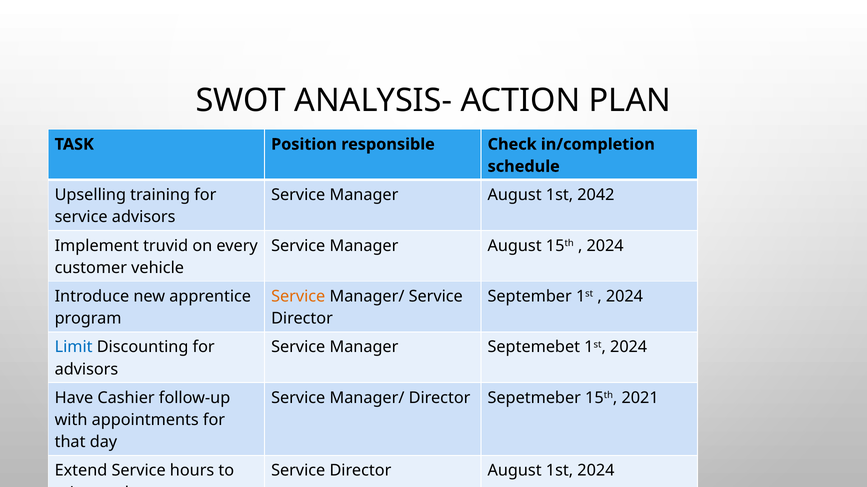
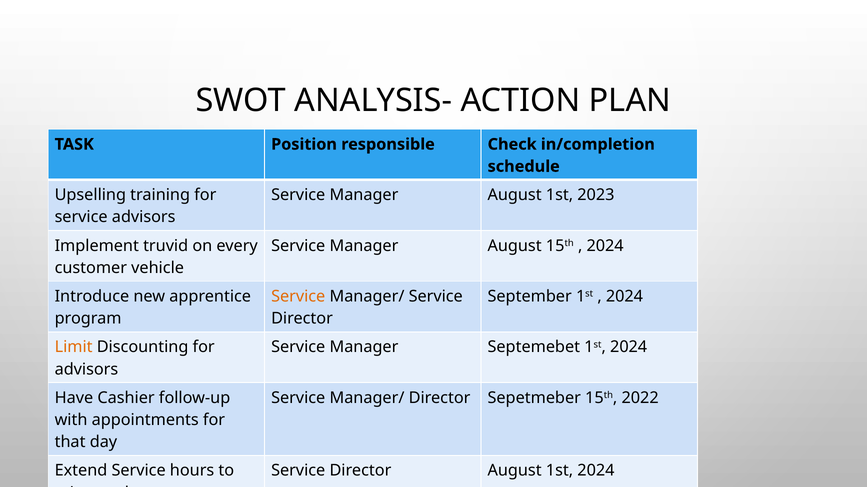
2042: 2042 -> 2023
Limit colour: blue -> orange
2021: 2021 -> 2022
